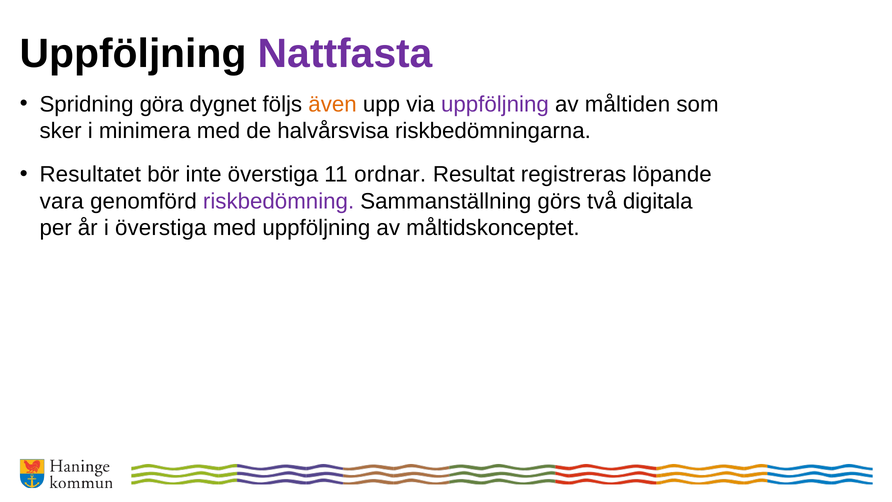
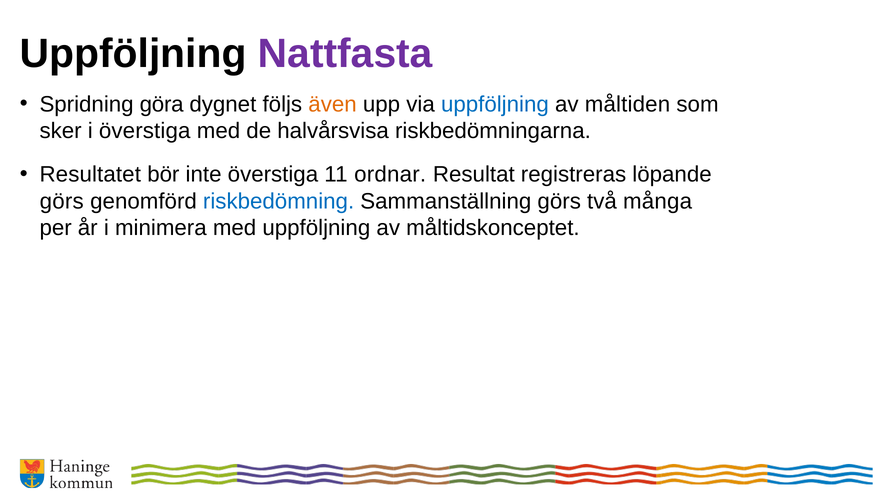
uppföljning at (495, 104) colour: purple -> blue
i minimera: minimera -> överstiga
vara at (62, 201): vara -> görs
riskbedömning colour: purple -> blue
digitala: digitala -> många
i överstiga: överstiga -> minimera
